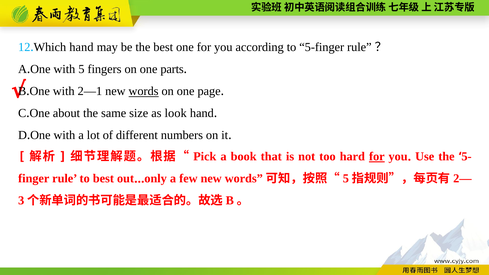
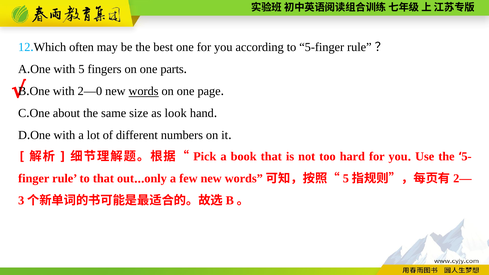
hand at (81, 47): hand -> often
2—1: 2—1 -> 2—0
for at (377, 157) underline: present -> none
to best: best -> that
